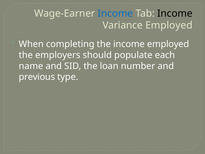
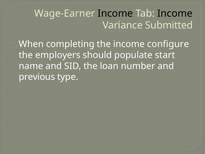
Income at (115, 13) colour: blue -> black
Variance Employed: Employed -> Submitted
income employed: employed -> configure
each: each -> start
